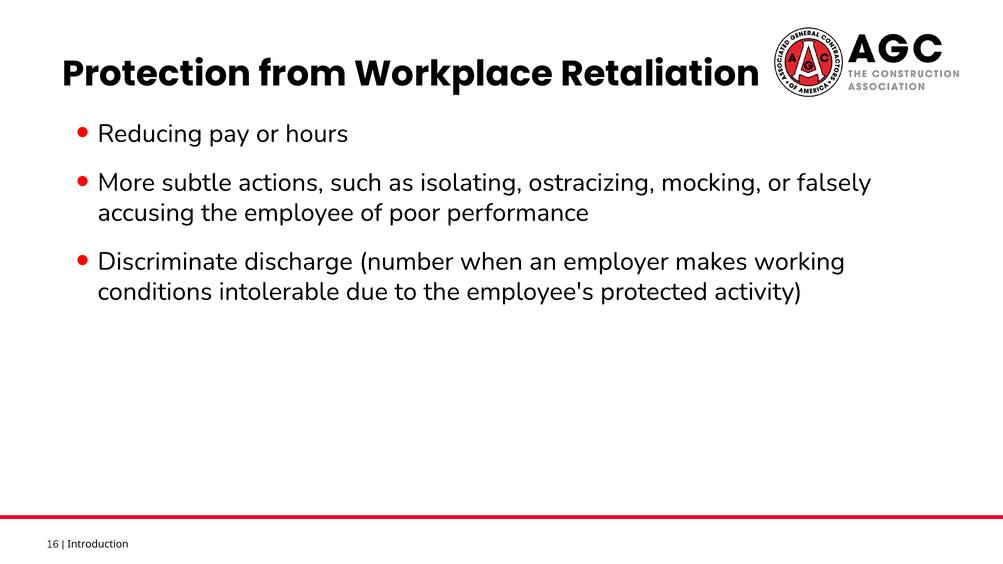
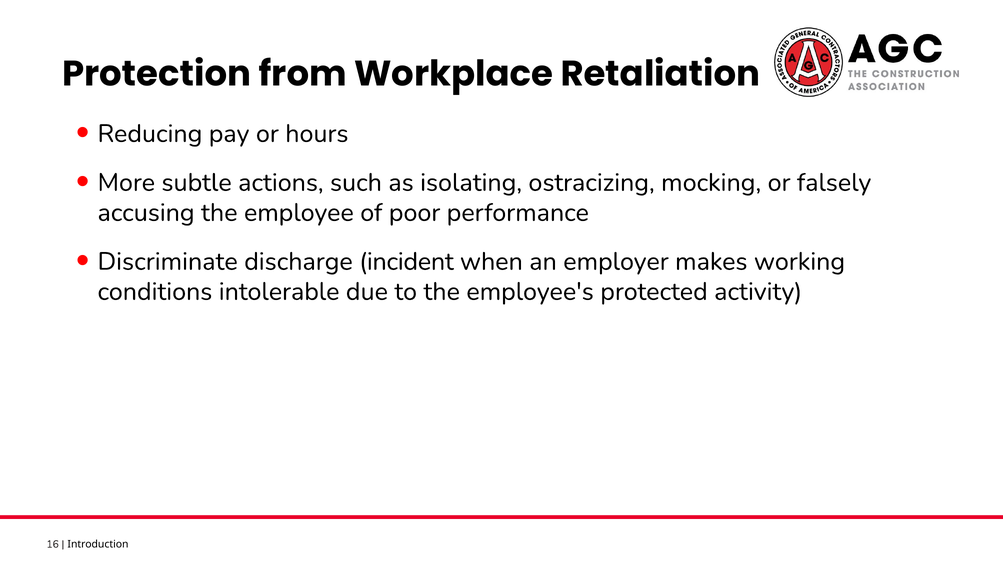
number: number -> incident
